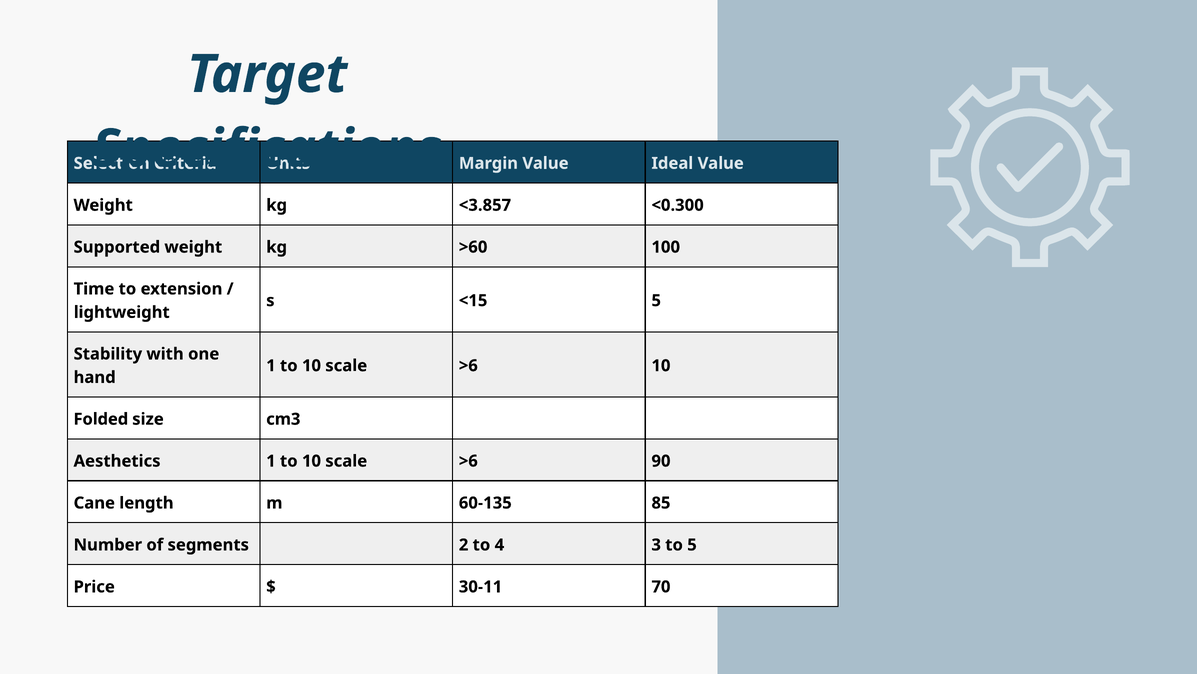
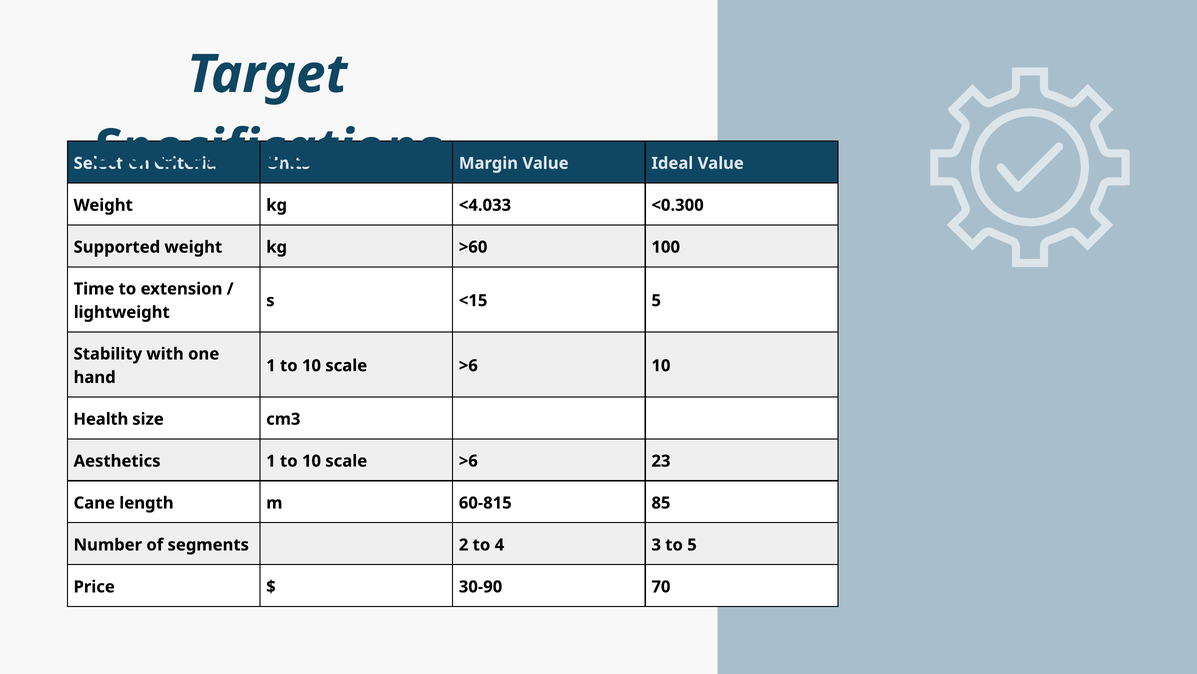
<3.857: <3.857 -> <4.033
Folded: Folded -> Health
90: 90 -> 23
60-135: 60-135 -> 60-815
30-11: 30-11 -> 30-90
